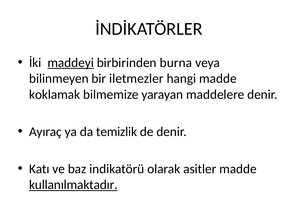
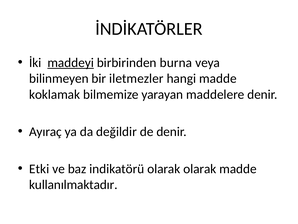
temizlik: temizlik -> değildir
Katı: Katı -> Etki
olarak asitler: asitler -> olarak
kullanılmaktadır underline: present -> none
